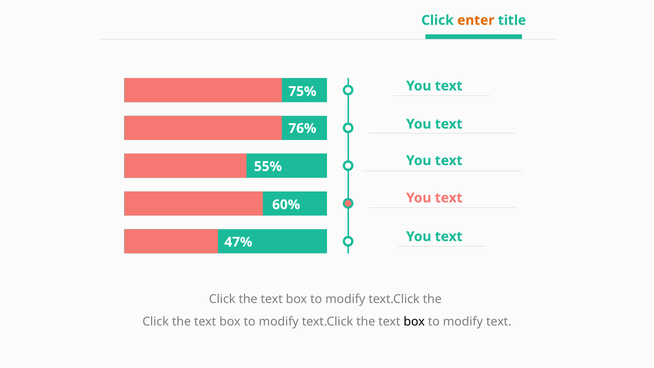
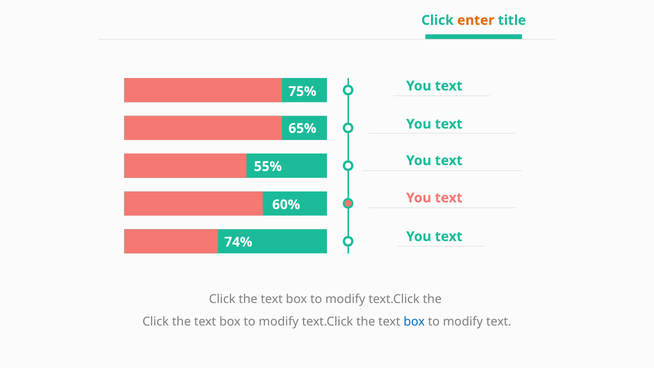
76%: 76% -> 65%
47%: 47% -> 74%
box at (414, 321) colour: black -> blue
